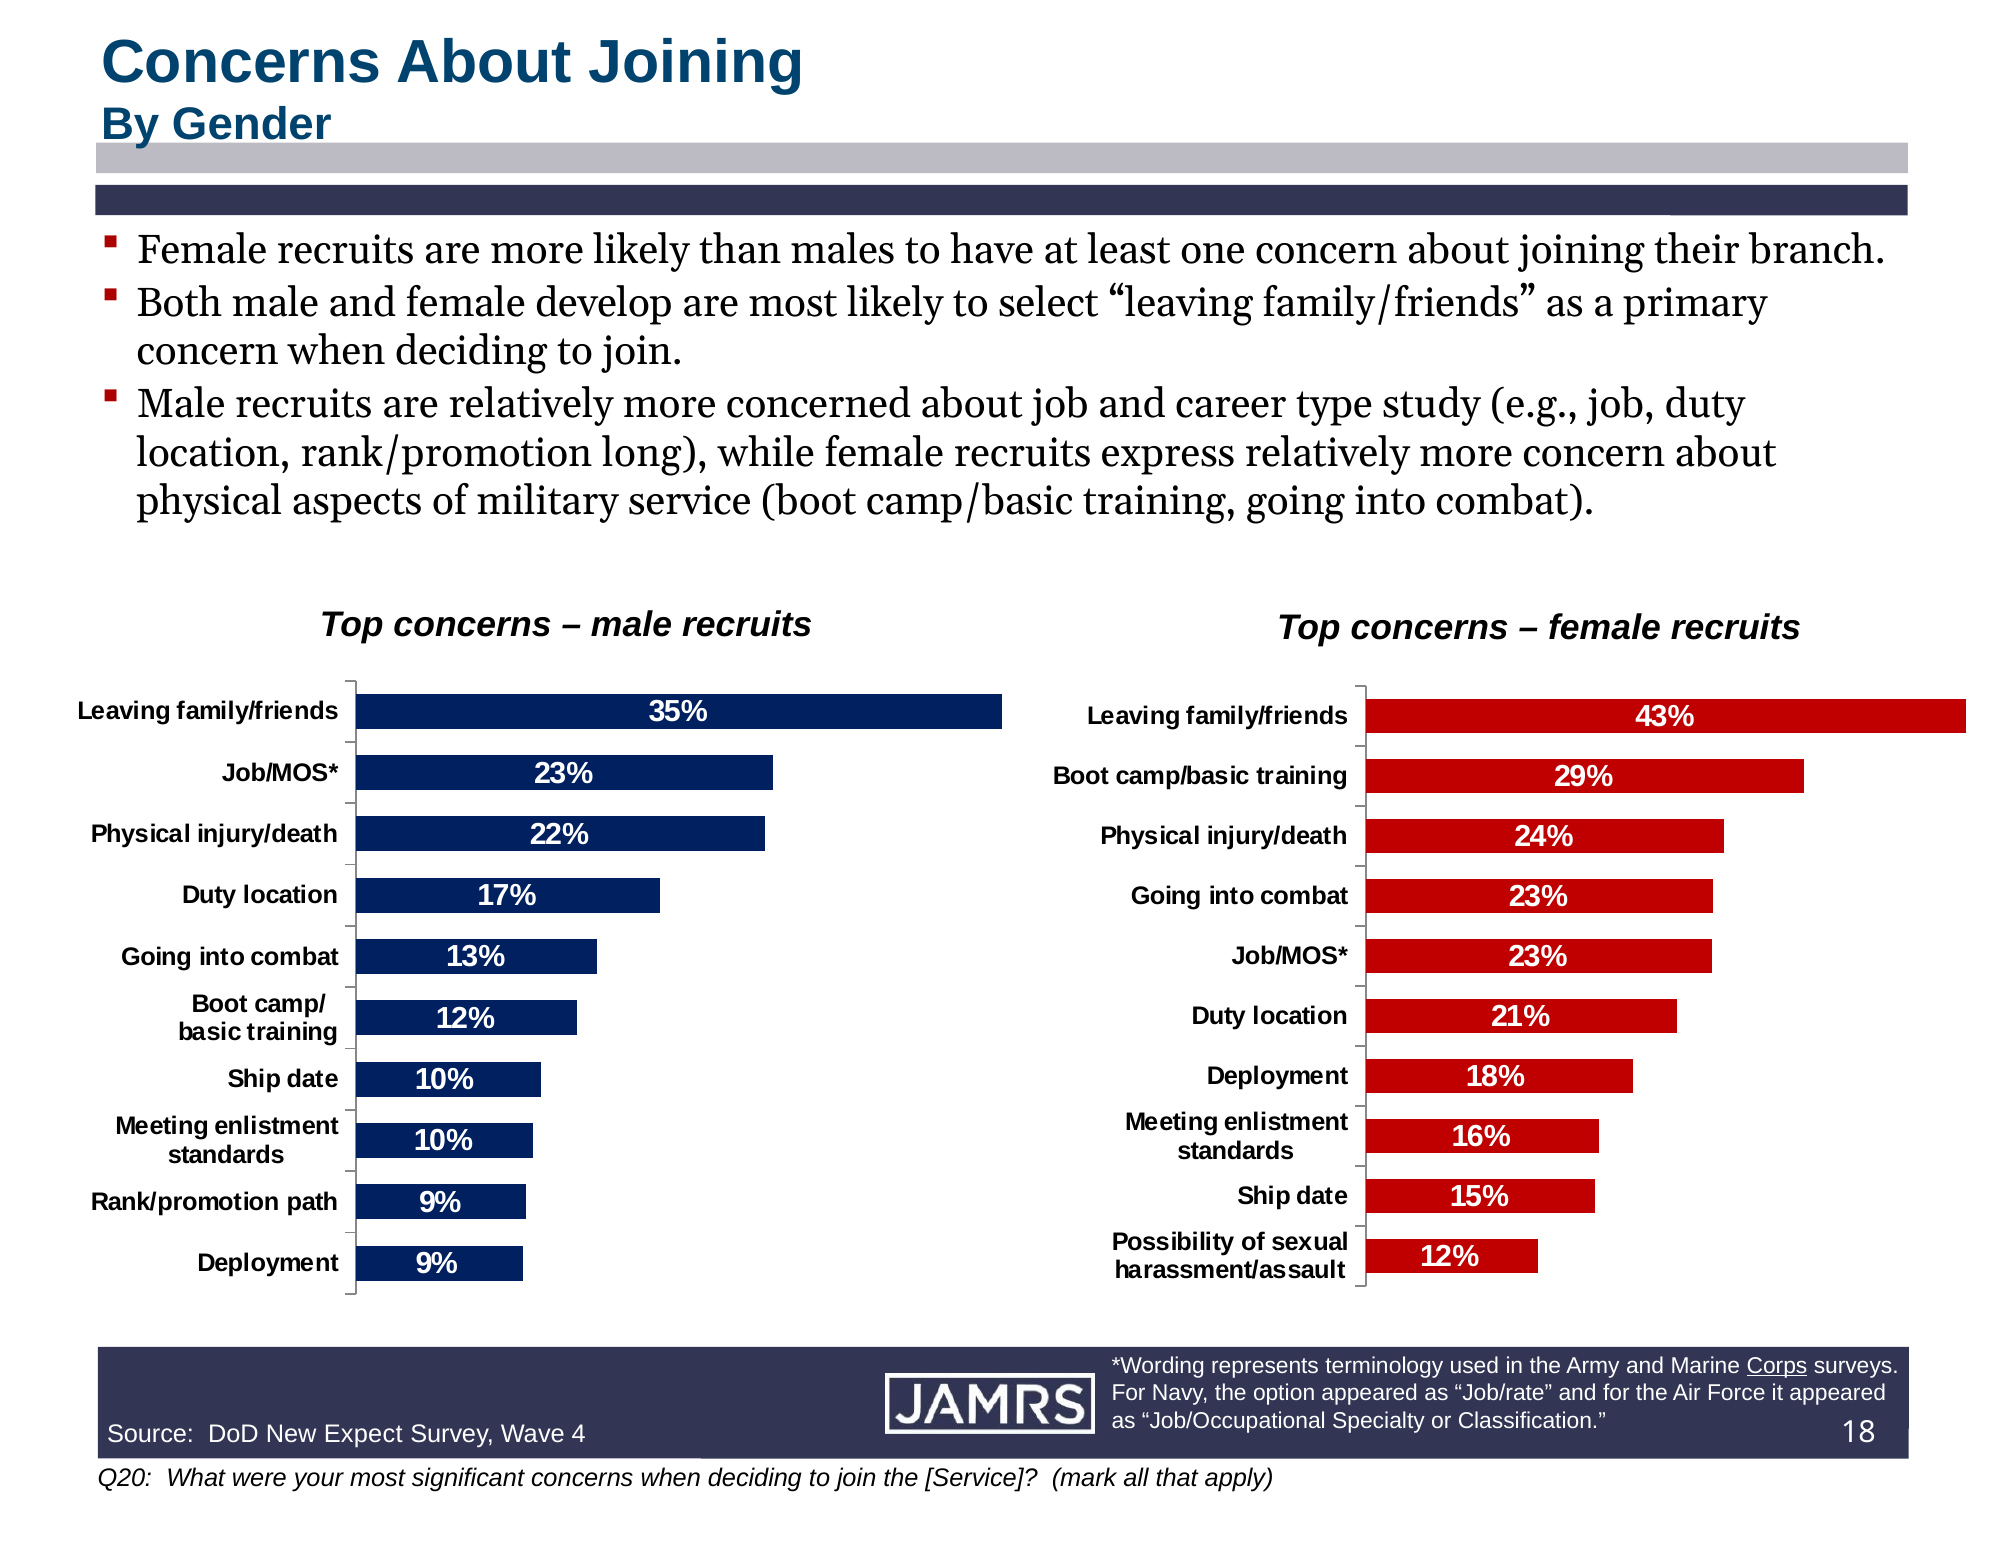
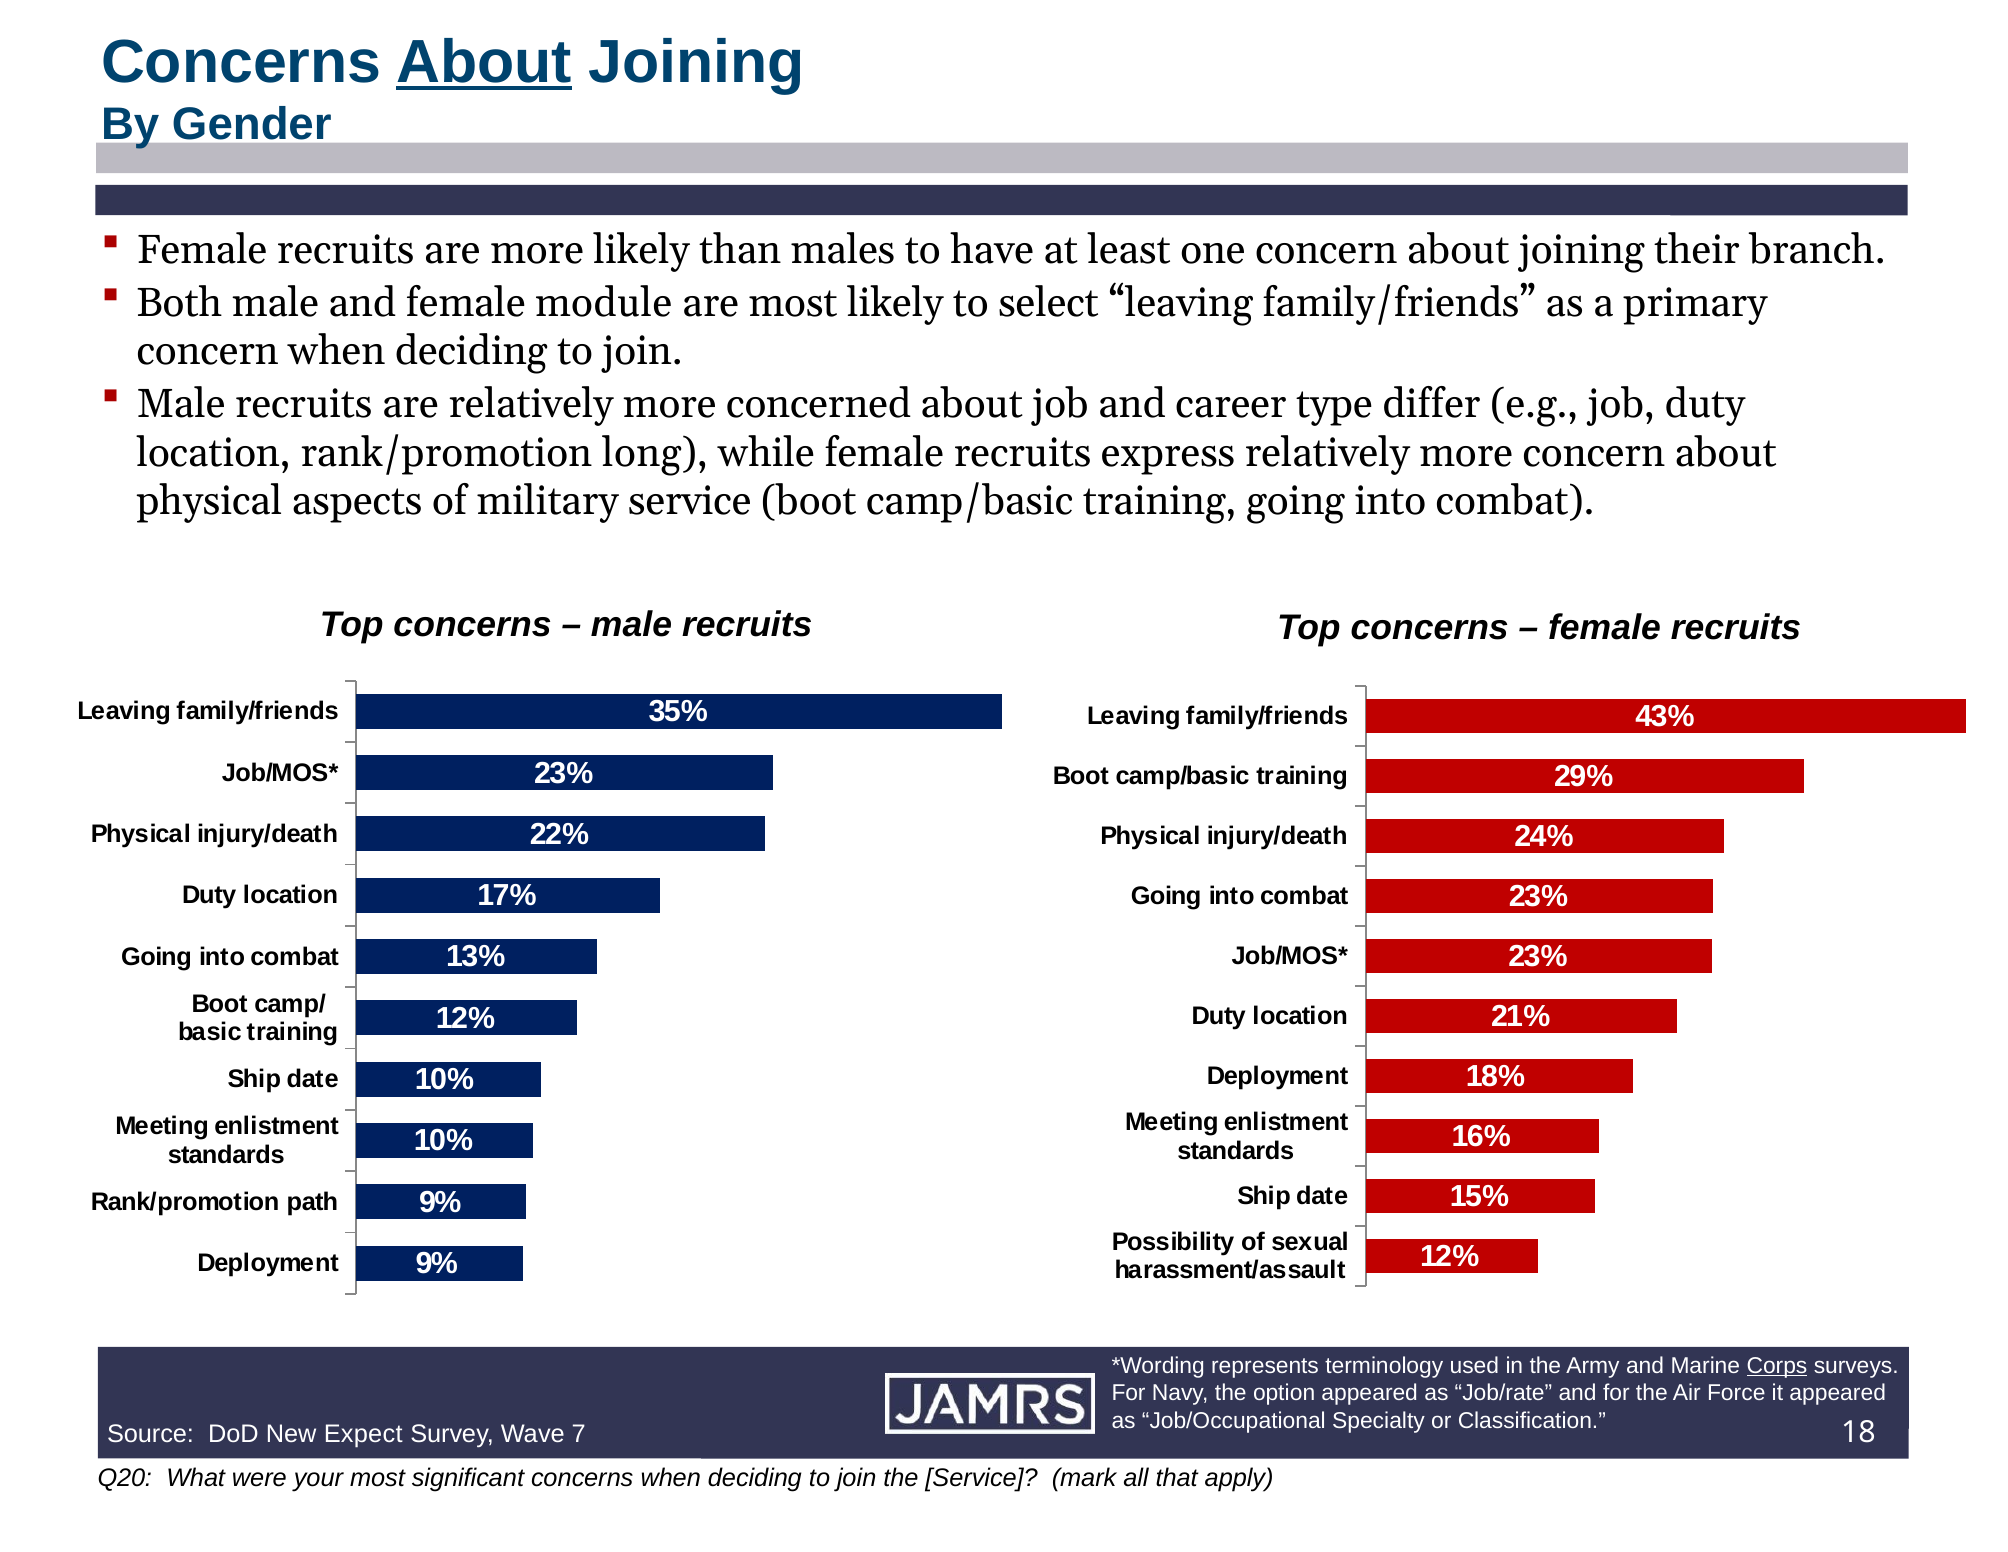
About at (484, 62) underline: none -> present
develop: develop -> module
study: study -> differ
4: 4 -> 7
